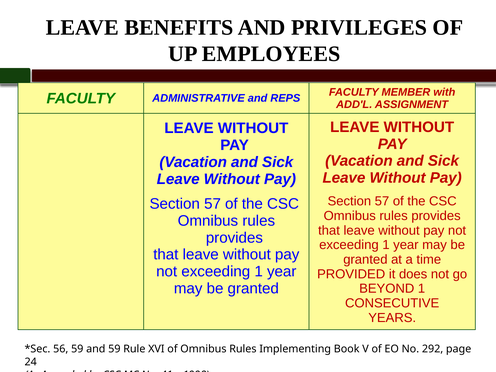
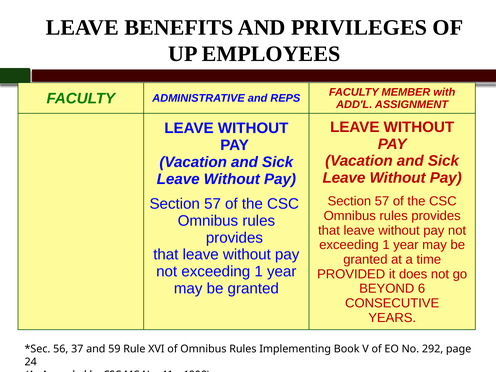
BEYOND 1: 1 -> 6
56 59: 59 -> 37
